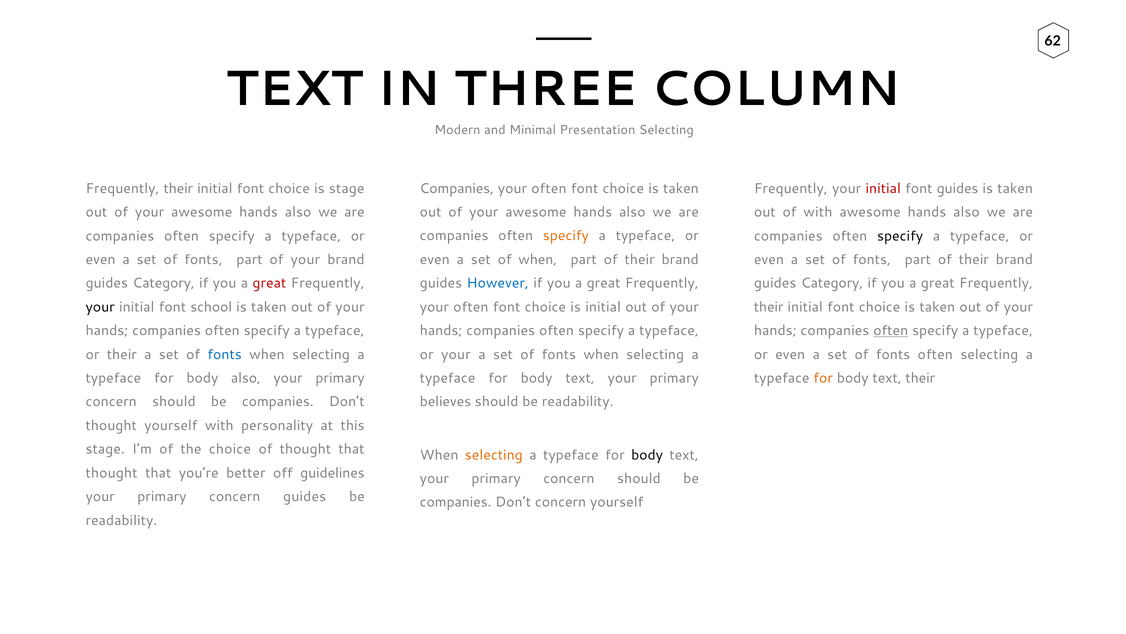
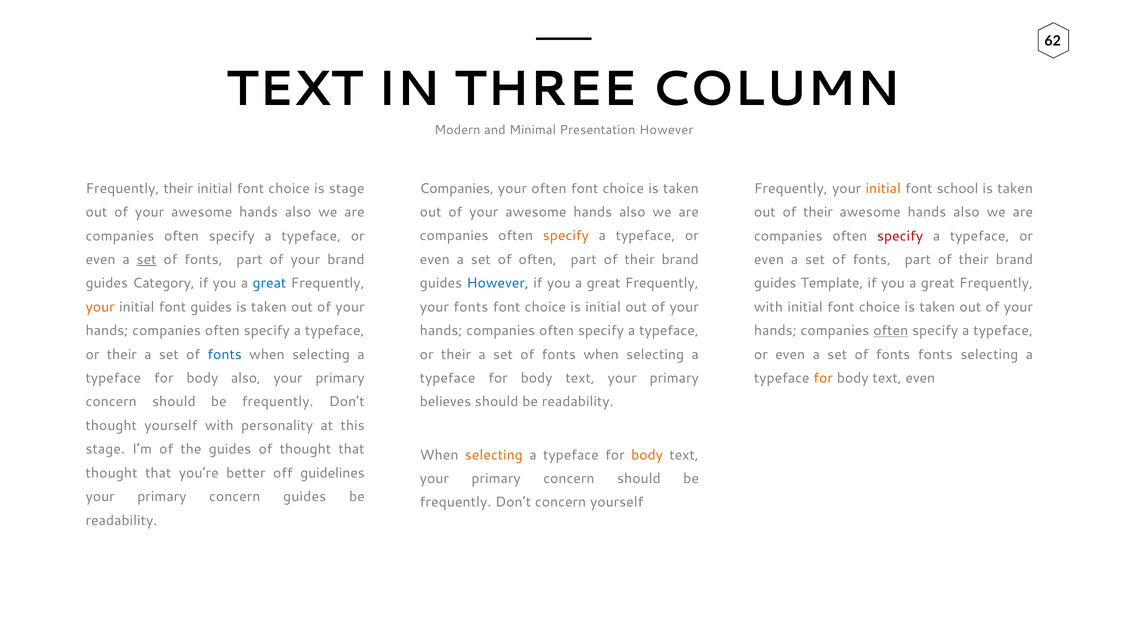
Presentation Selecting: Selecting -> However
initial at (883, 188) colour: red -> orange
font guides: guides -> school
out of with: with -> their
specify at (900, 236) colour: black -> red
set at (147, 259) underline: none -> present
of when: when -> often
great at (269, 283) colour: red -> blue
Category at (832, 283): Category -> Template
your at (100, 307) colour: black -> orange
font school: school -> guides
often at (471, 307): often -> fonts
their at (769, 307): their -> with
your at (456, 354): your -> their
fonts often: often -> fonts
text their: their -> even
companies at (278, 402): companies -> frequently
the choice: choice -> guides
body at (647, 455) colour: black -> orange
companies at (456, 502): companies -> frequently
